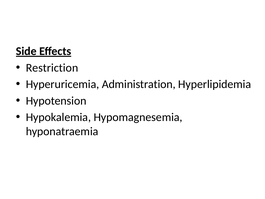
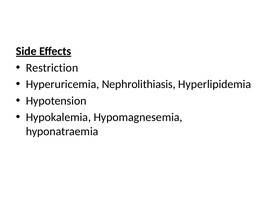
Administration: Administration -> Nephrolithiasis
